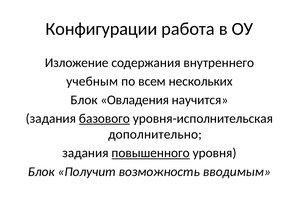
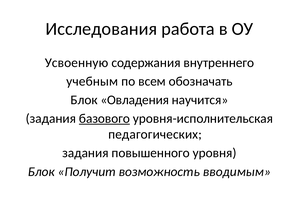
Конфигурации: Конфигурации -> Исследования
Изложение: Изложение -> Усвоенную
нескольких: нескольких -> обозначать
дополнительно: дополнительно -> педагогических
повышенного underline: present -> none
